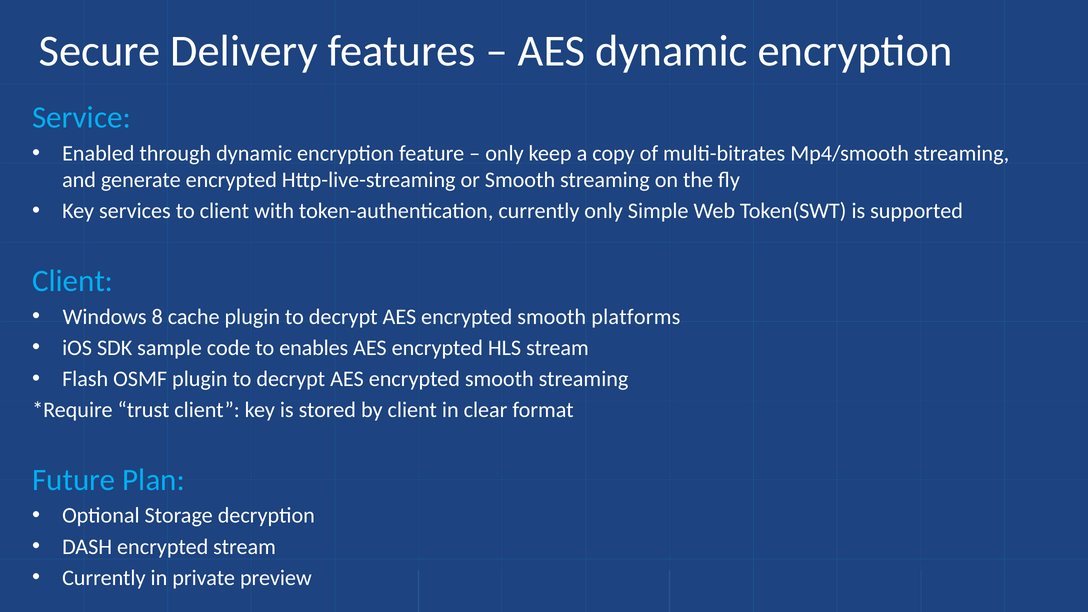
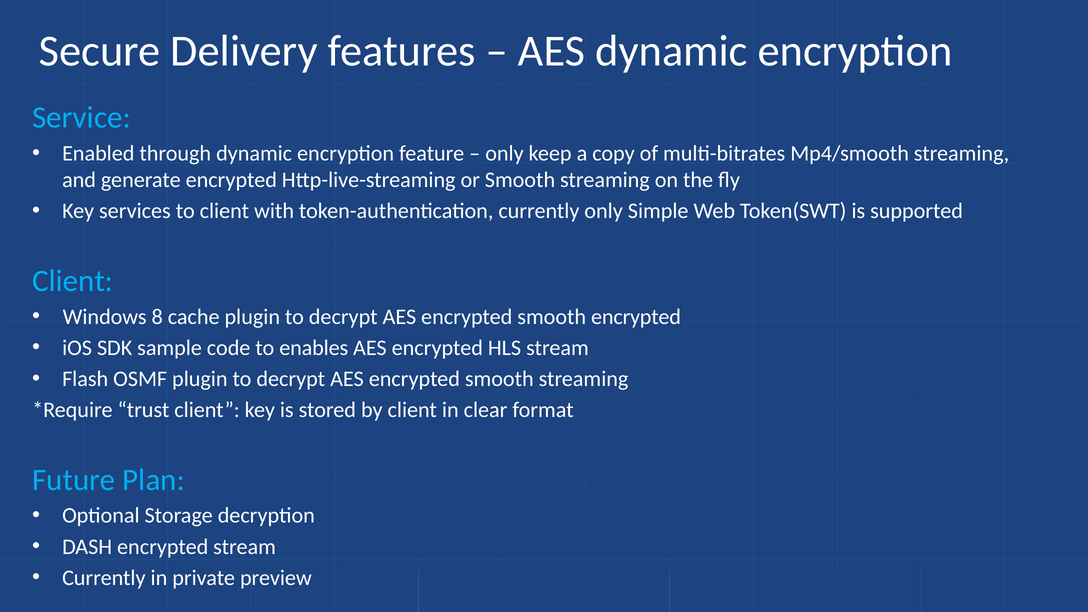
smooth platforms: platforms -> encrypted
